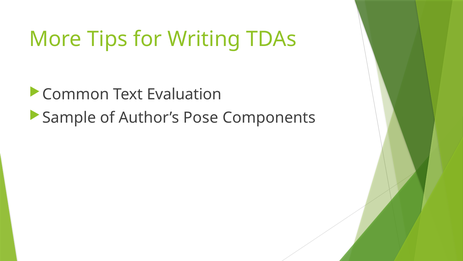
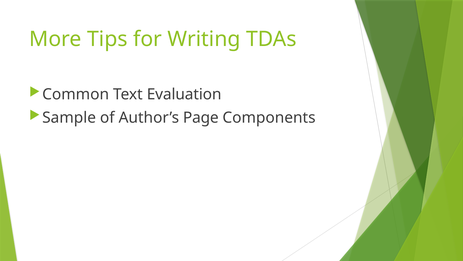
Pose: Pose -> Page
